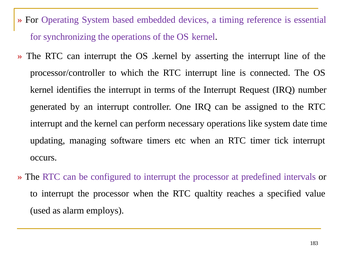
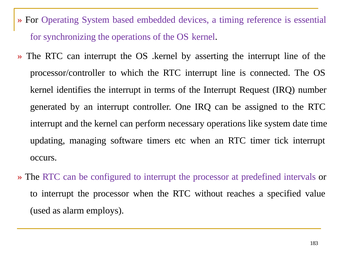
qualtity: qualtity -> without
